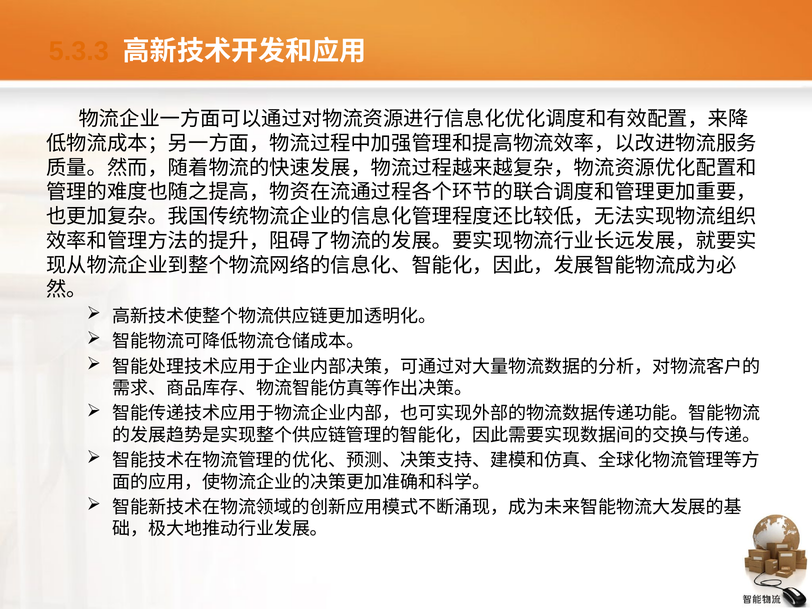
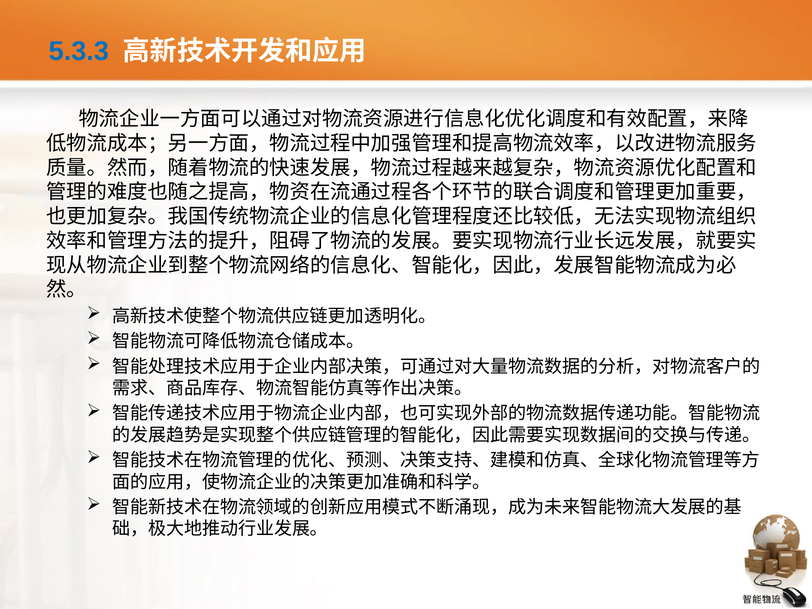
5.3.3 colour: orange -> blue
